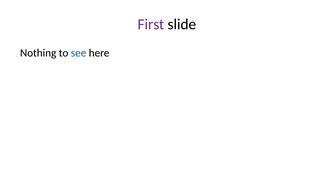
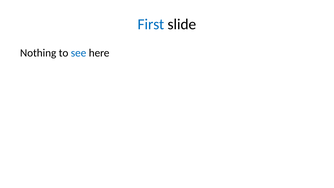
First colour: purple -> blue
